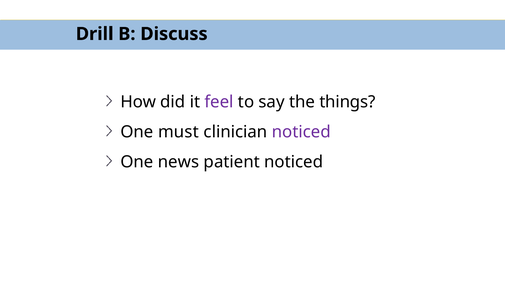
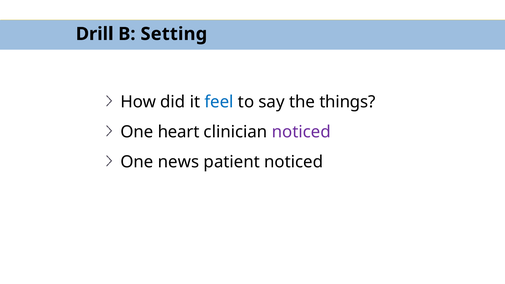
Discuss: Discuss -> Setting
feel colour: purple -> blue
must: must -> heart
